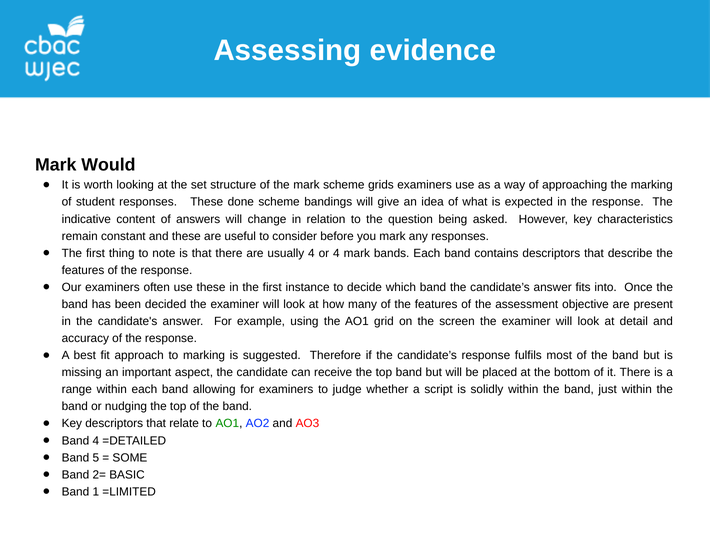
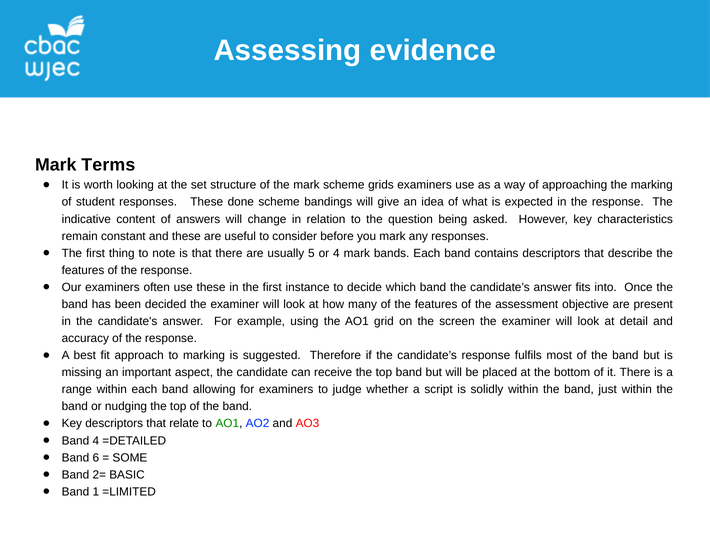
Would: Would -> Terms
usually 4: 4 -> 5
5: 5 -> 6
